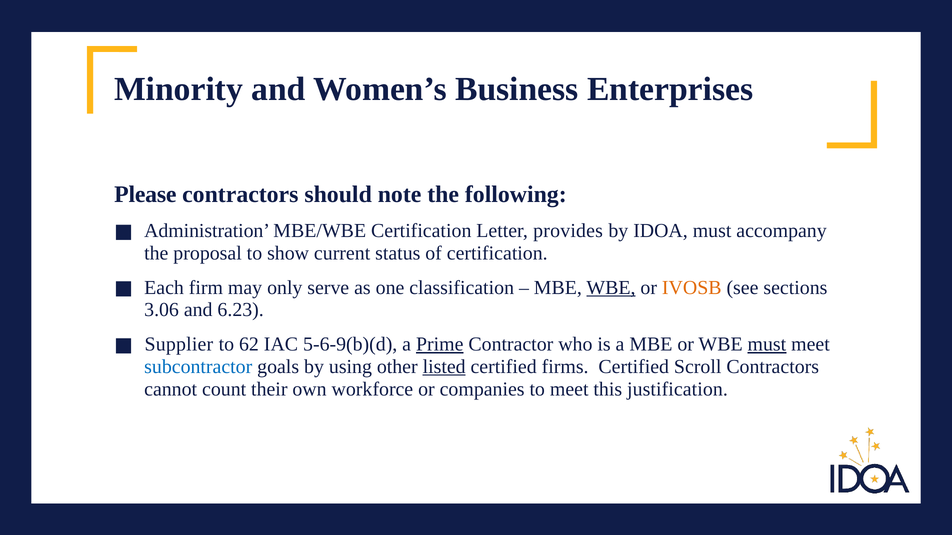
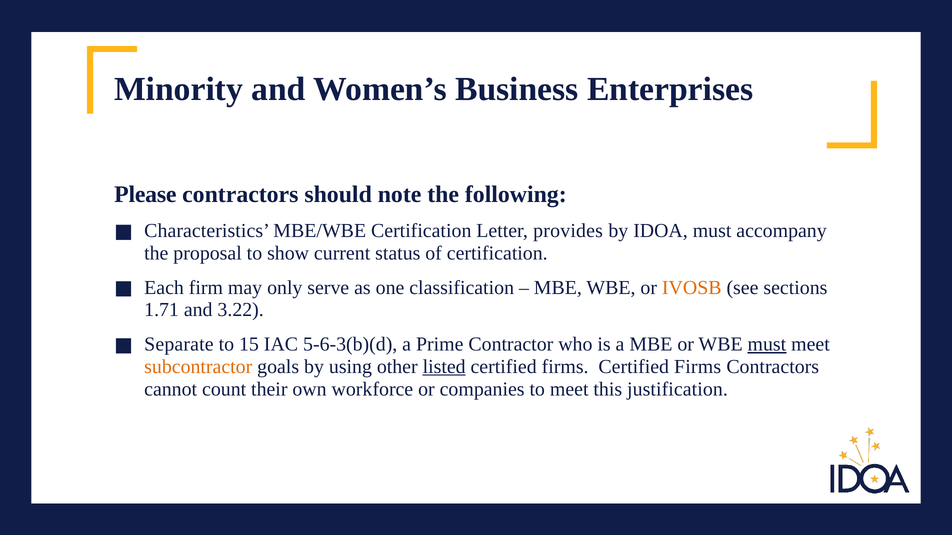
Administration: Administration -> Characteristics
WBE at (611, 288) underline: present -> none
3.06: 3.06 -> 1.71
6.23: 6.23 -> 3.22
Supplier: Supplier -> Separate
62: 62 -> 15
5-6-9(b)(d: 5-6-9(b)(d -> 5-6-3(b)(d
Prime underline: present -> none
subcontractor colour: blue -> orange
firms Certified Scroll: Scroll -> Firms
